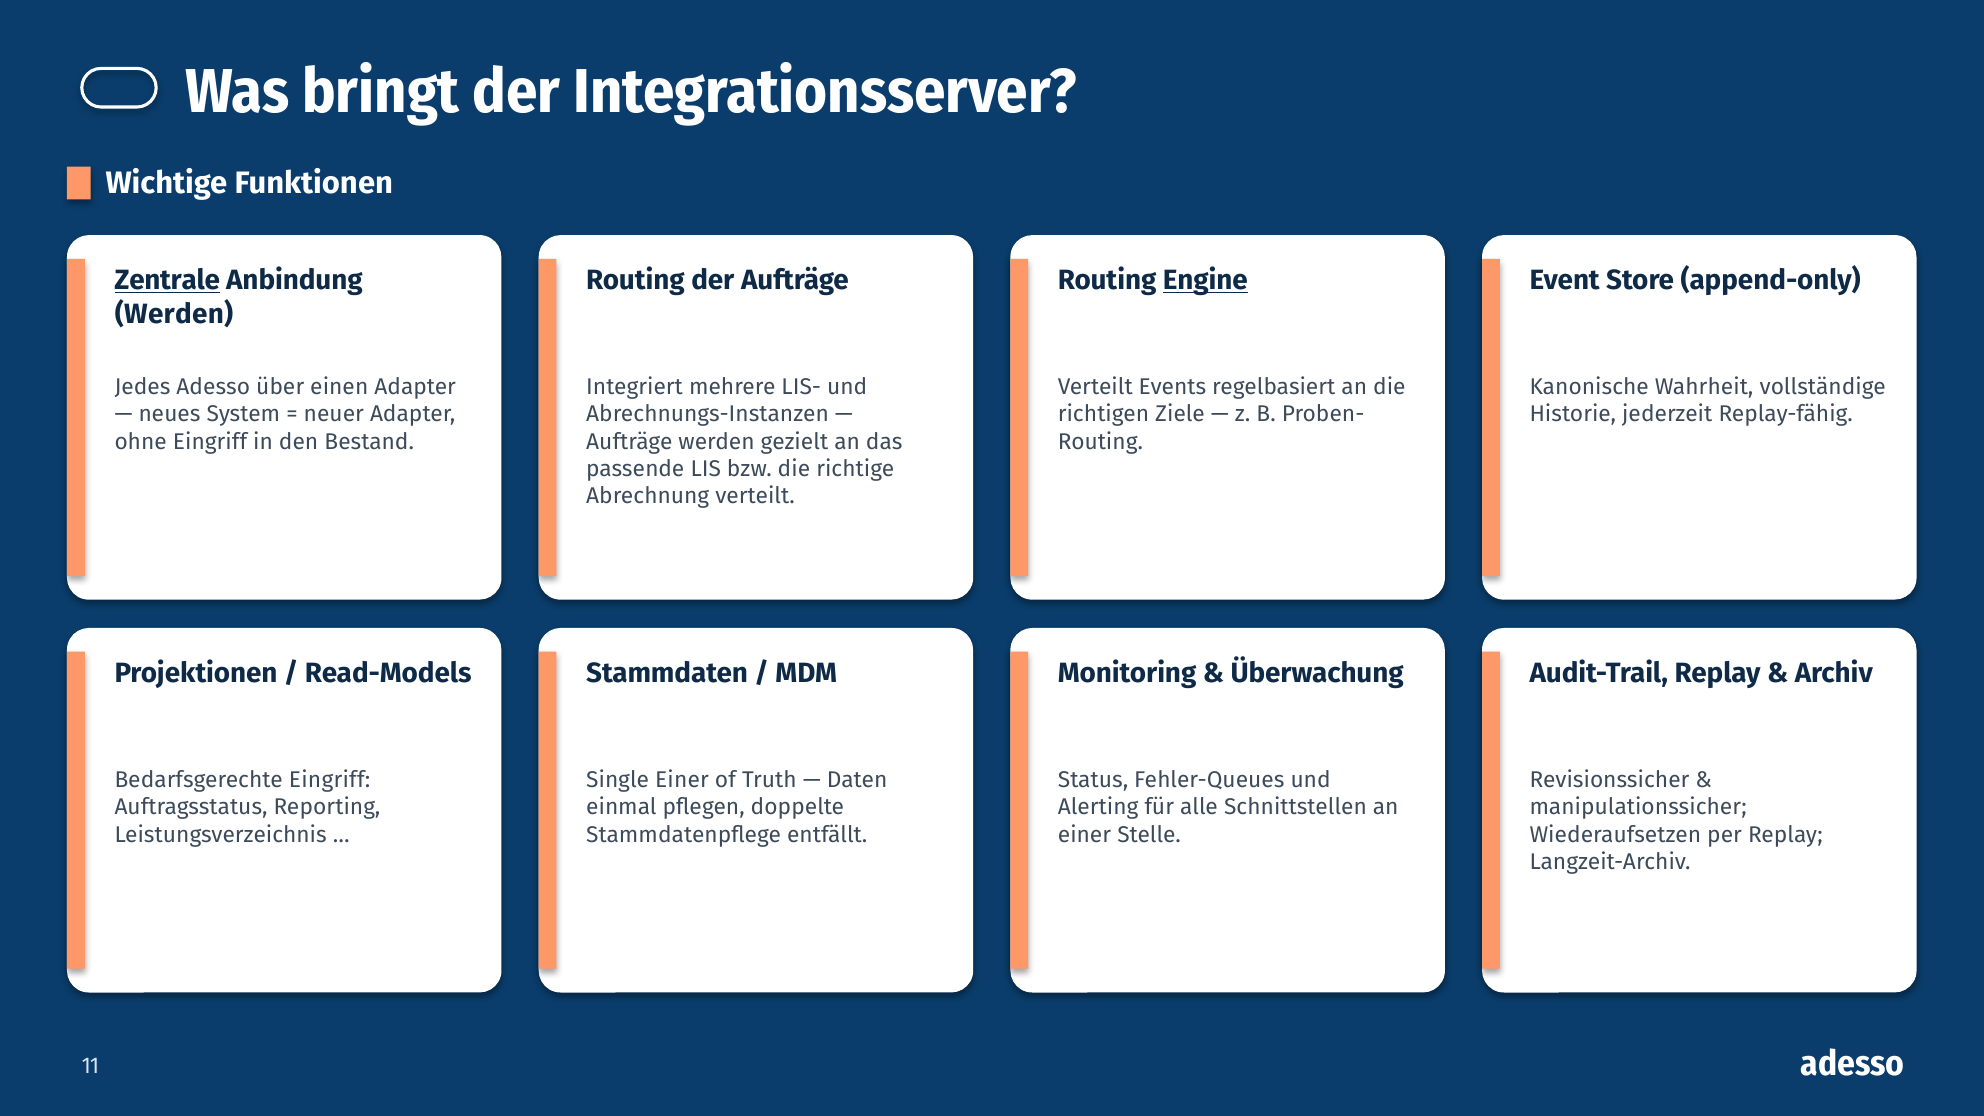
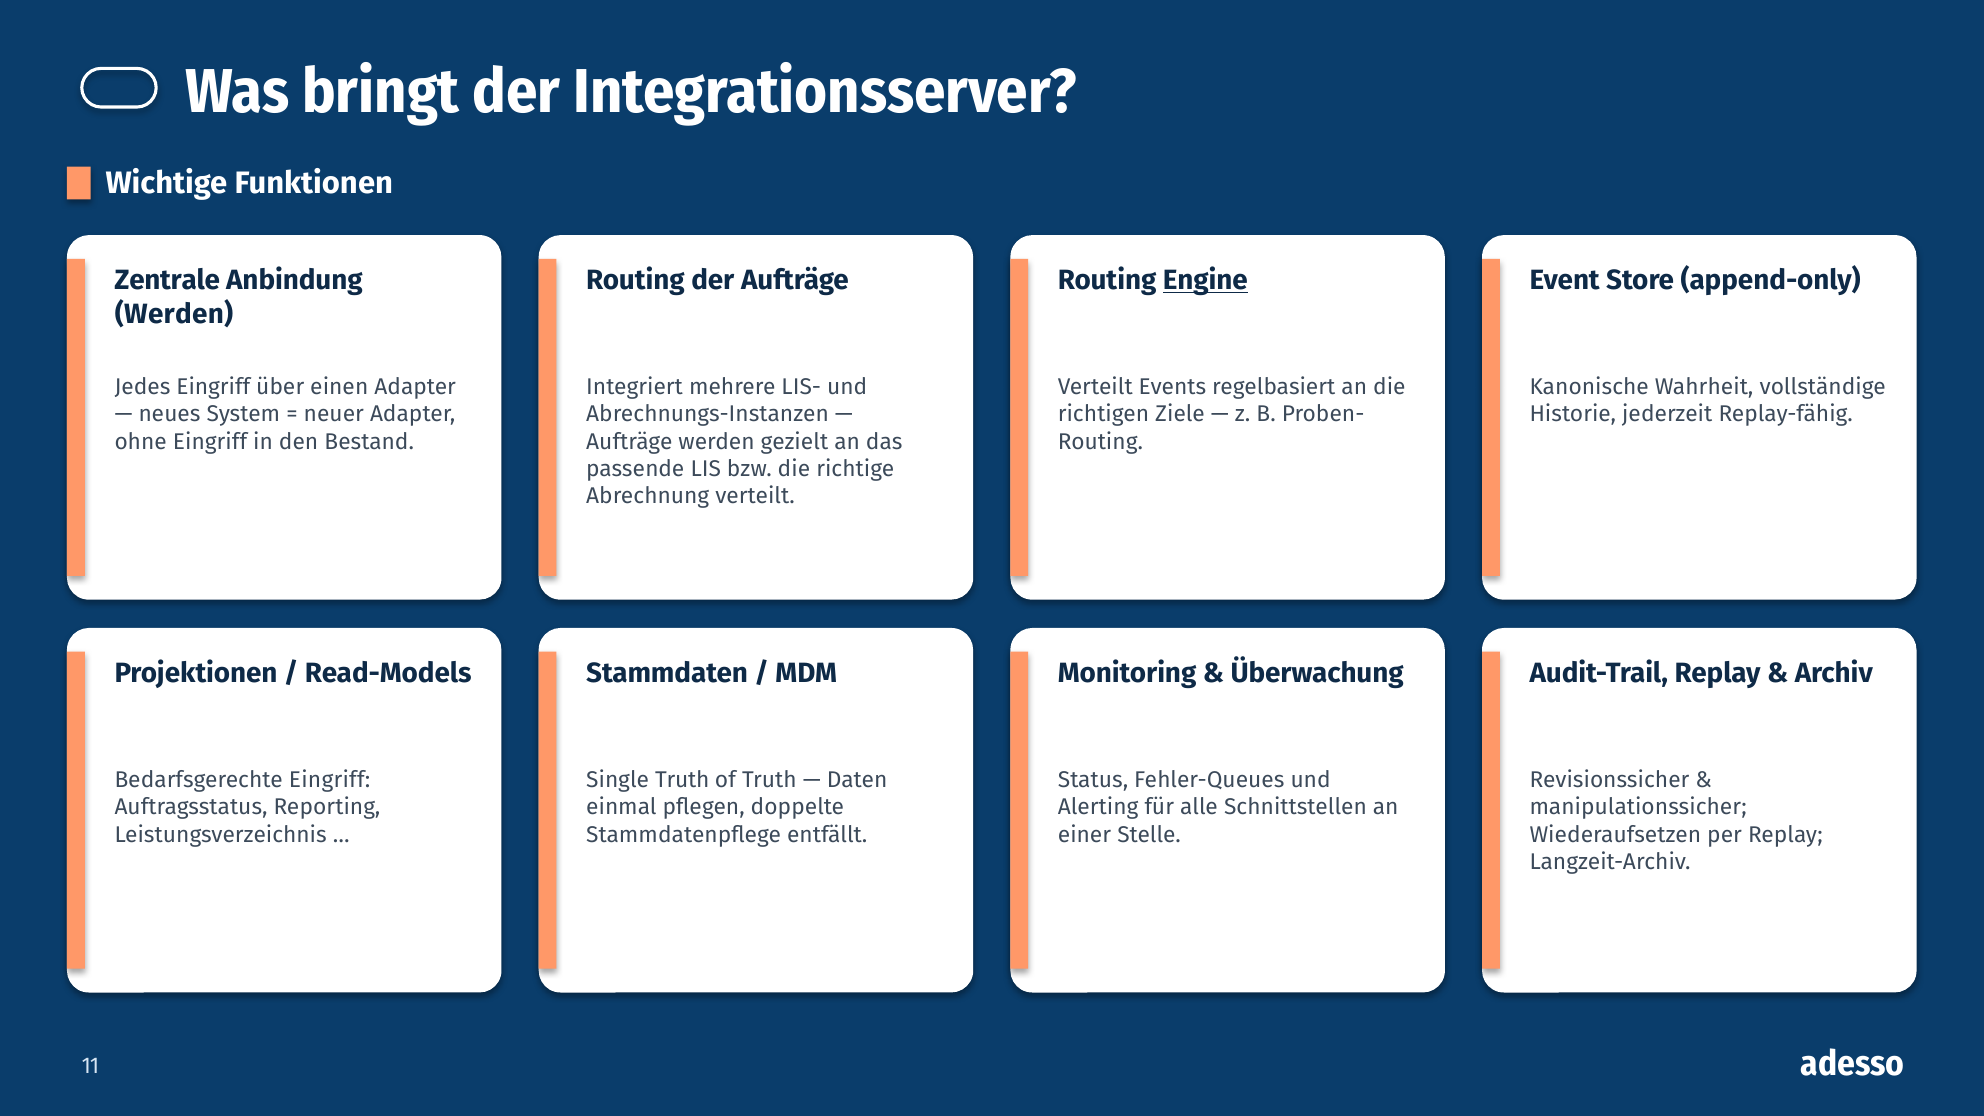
Zentrale underline: present -> none
Jedes Adesso: Adesso -> Eingriff
Single Einer: Einer -> Truth
